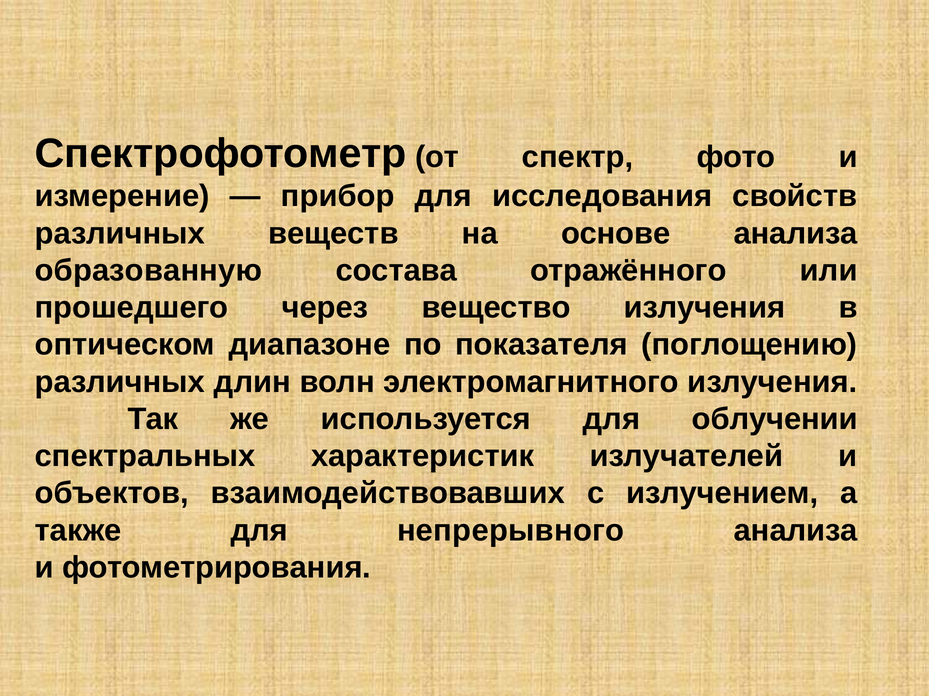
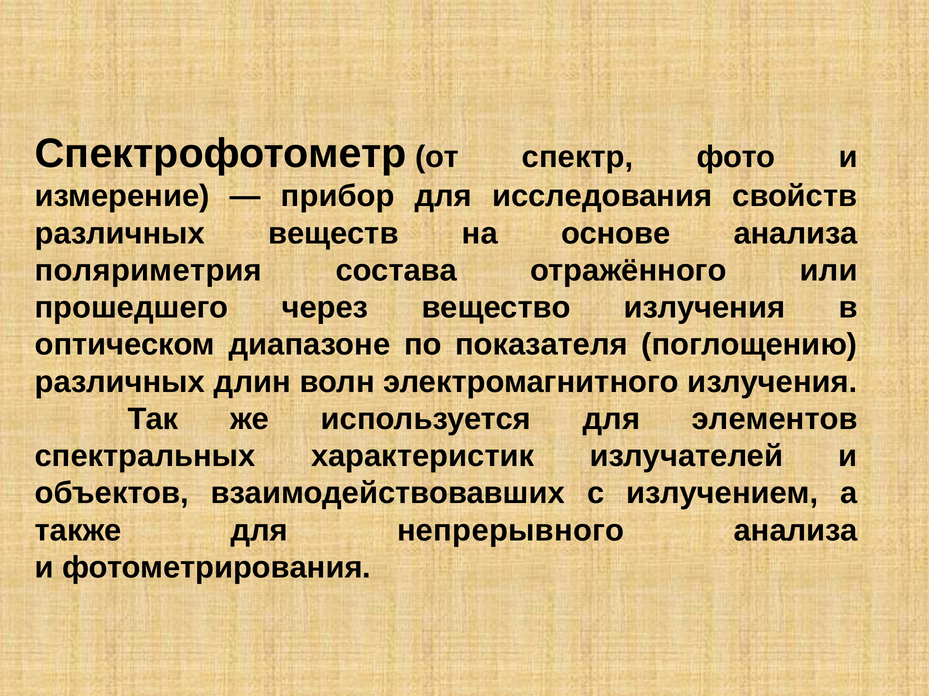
образованную: образованную -> поляриметрия
облучении: облучении -> элементов
